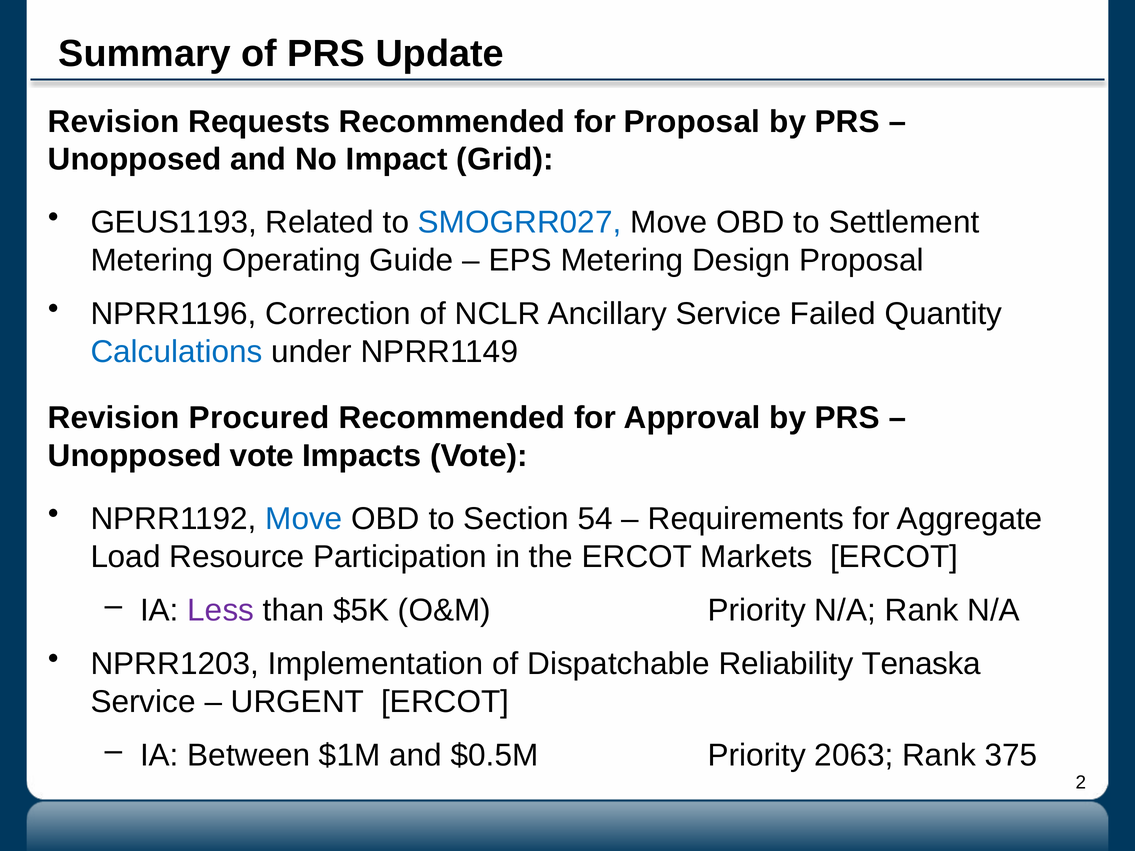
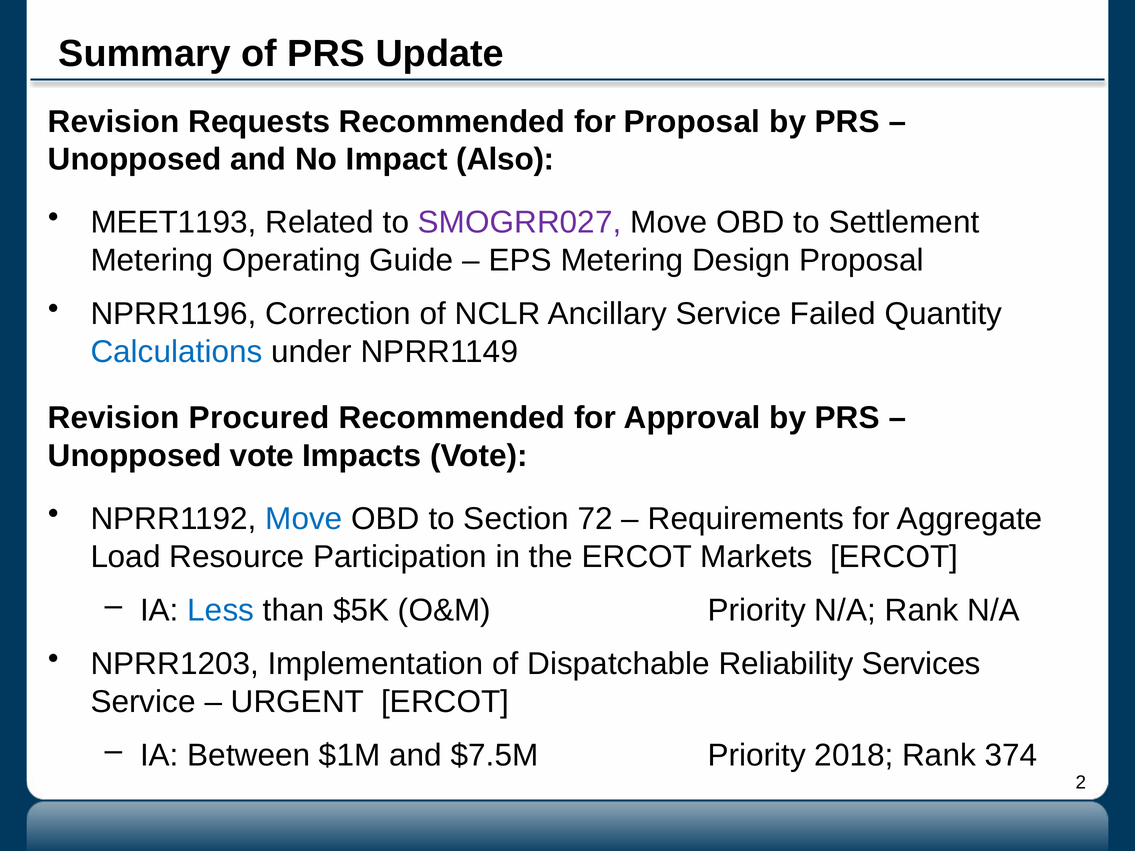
Grid: Grid -> Also
GEUS1193: GEUS1193 -> MEET1193
SMOGRR027 colour: blue -> purple
54: 54 -> 72
Less colour: purple -> blue
Tenaska: Tenaska -> Services
$0.5M: $0.5M -> $7.5M
2063: 2063 -> 2018
375: 375 -> 374
